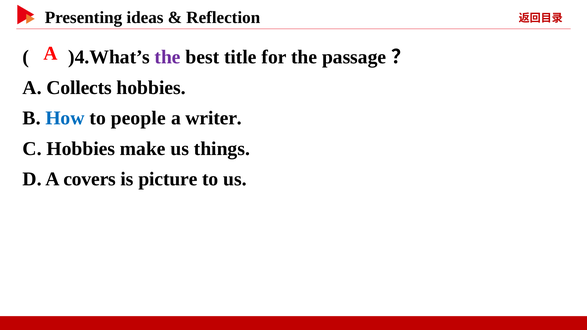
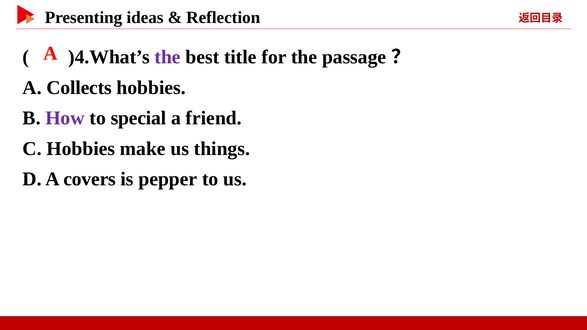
How colour: blue -> purple
people: people -> special
writer: writer -> friend
picture: picture -> pepper
